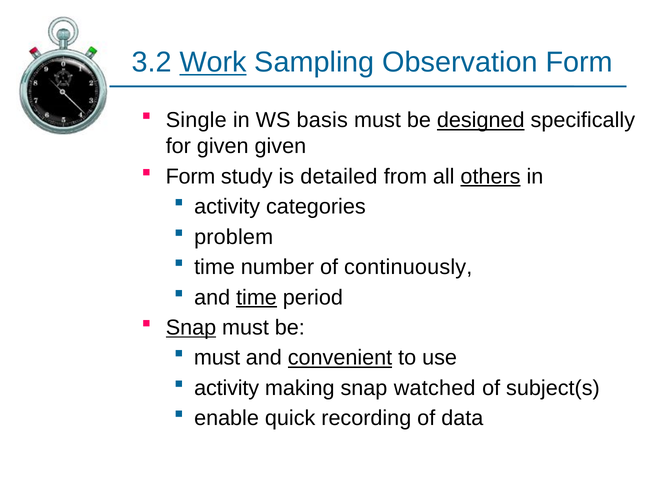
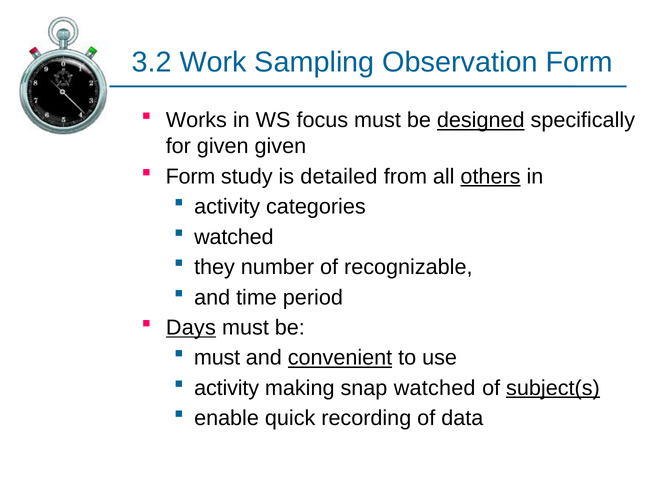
Work underline: present -> none
Single: Single -> Works
basis: basis -> focus
problem at (234, 237): problem -> watched
time at (215, 267): time -> they
continuously: continuously -> recognizable
time at (257, 297) underline: present -> none
Snap at (191, 328): Snap -> Days
subject(s underline: none -> present
